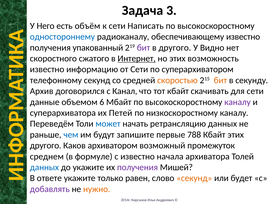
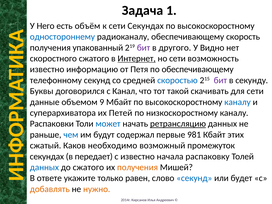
3: 3 -> 1
сети Написать: Написать -> Секундах
обеспечивающему известно: известно -> cкорость
но этих: этих -> сети
от Сети: Сети -> Петя
по суперархиватором: суперархиватором -> обеспечивающему
скоростью colour: orange -> blue
бит at (220, 80) colour: orange -> purple
Архив: Архив -> Буквы
тот кбайт: кбайт -> такой
6: 6 -> 9
каналу at (238, 102) colour: purple -> blue
Переведём: Переведём -> Распаковки
ретрансляцию underline: none -> present
запишите: запишите -> содержал
788: 788 -> 981
другого at (46, 146): другого -> сжатый
архиватором: архиватором -> необходимо
среднем at (47, 156): среднем -> секундах
формуле: формуле -> передает
архиватора: архиватора -> распаковку
до укажите: укажите -> сжатого
получения at (137, 167) colour: purple -> orange
секунд at (194, 178) colour: orange -> blue
добавлять colour: purple -> orange
